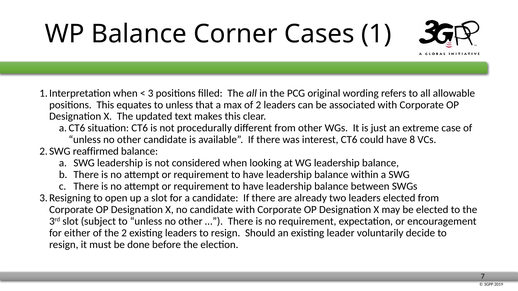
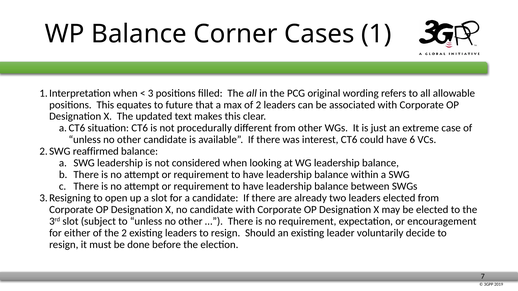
equates to unless: unless -> future
8: 8 -> 6
